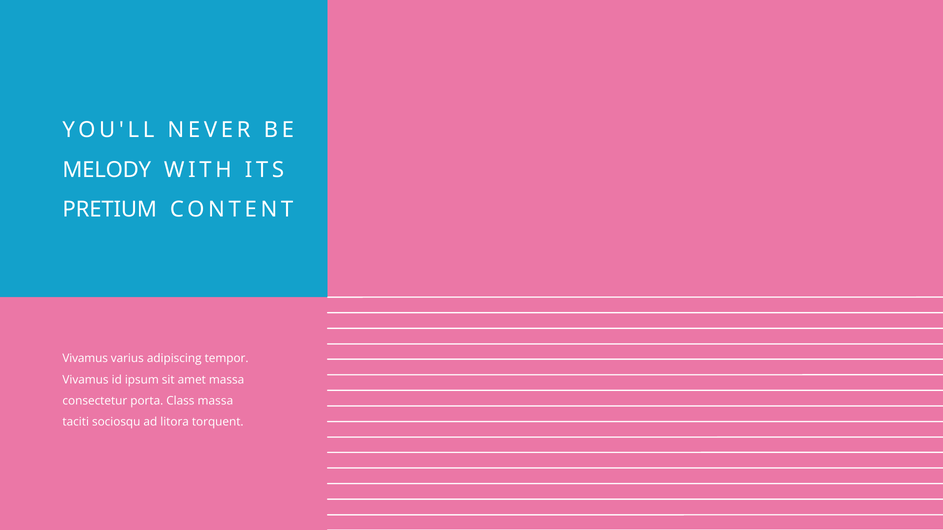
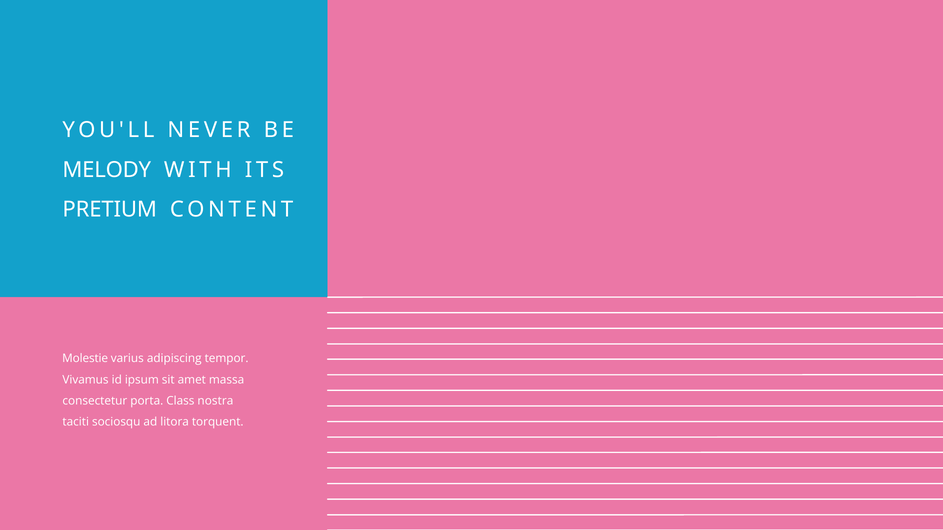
Vivamus at (85, 359): Vivamus -> Molestie
Class massa: massa -> nostra
